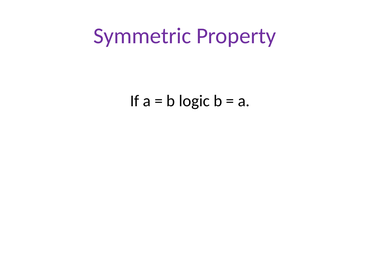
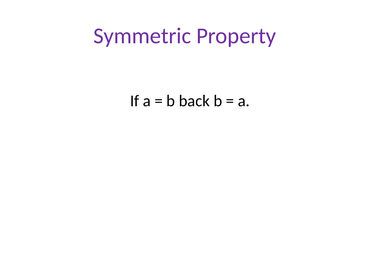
logic: logic -> back
